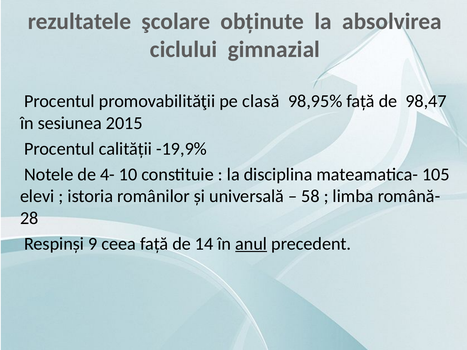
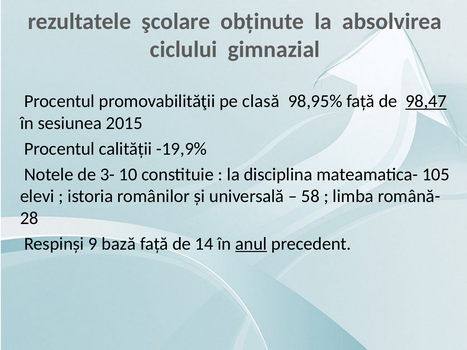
98,47 underline: none -> present
4-: 4- -> 3-
ceea: ceea -> bază
